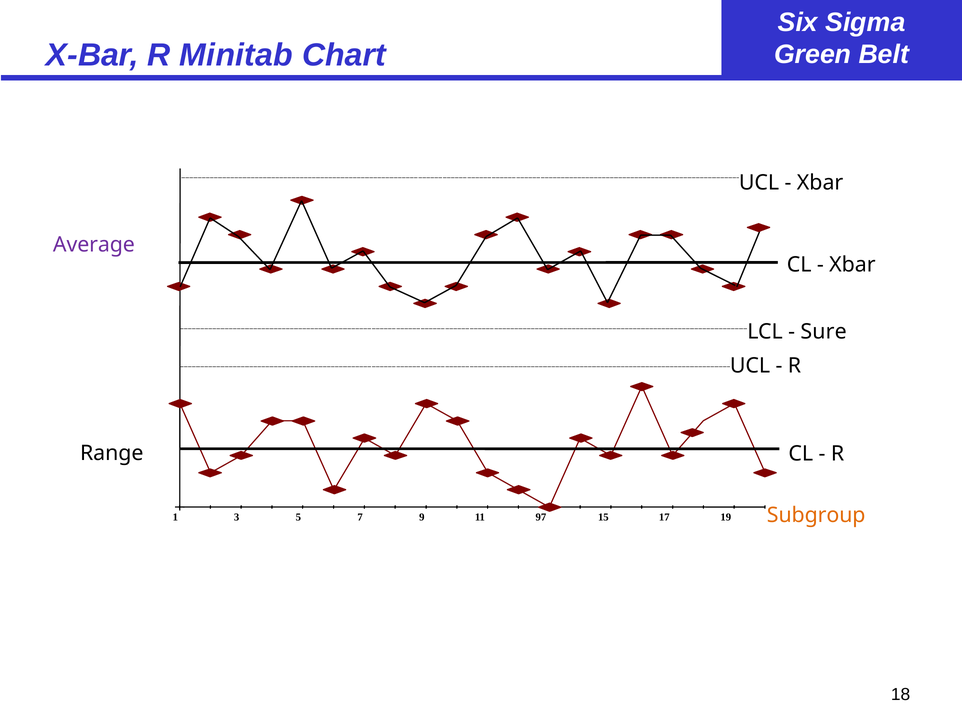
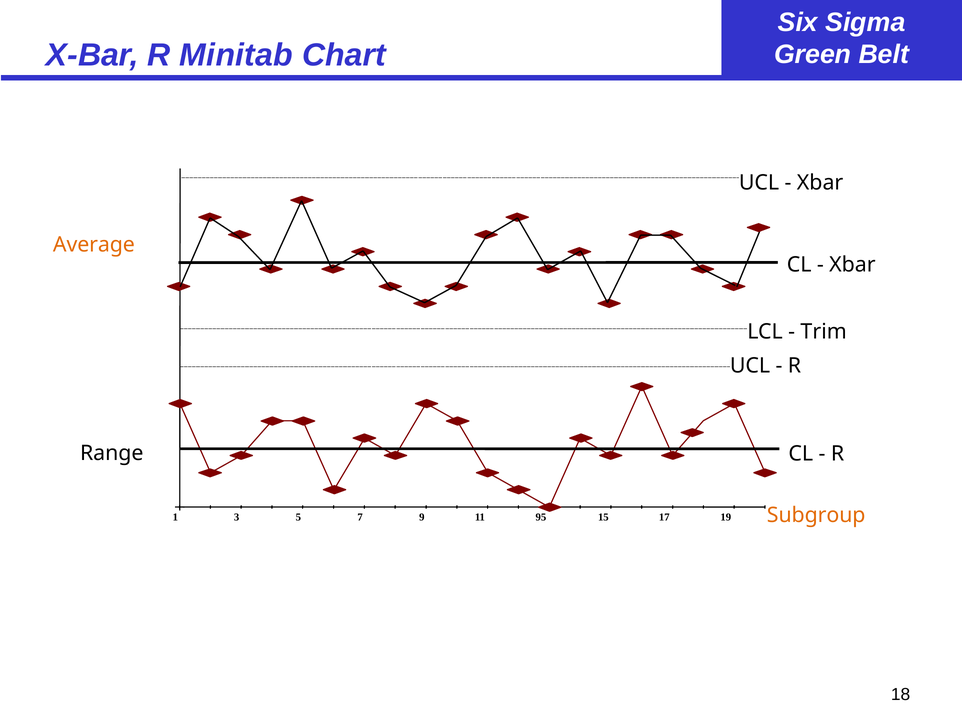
Average colour: purple -> orange
Sure: Sure -> Trim
97: 97 -> 95
